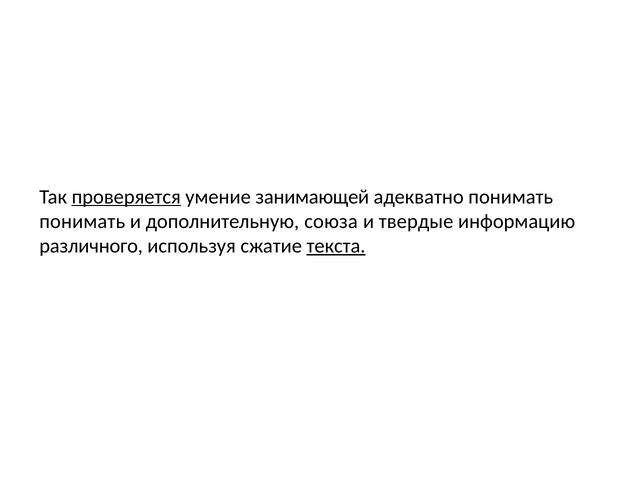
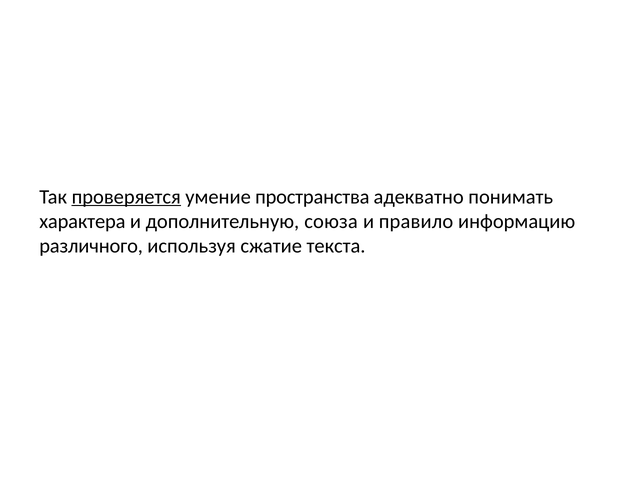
занимающей: занимающей -> пространства
понимать at (82, 222): понимать -> характера
твердые: твердые -> правило
текста underline: present -> none
